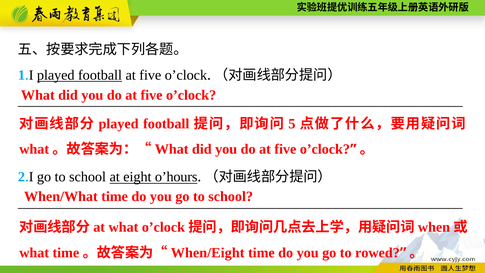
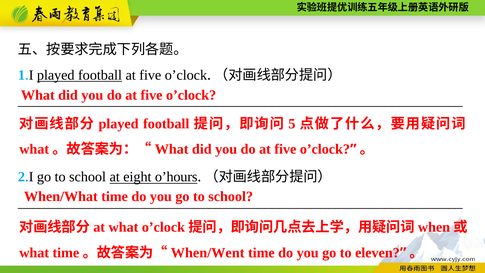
When/Eight: When/Eight -> When/Went
rowed: rowed -> eleven
